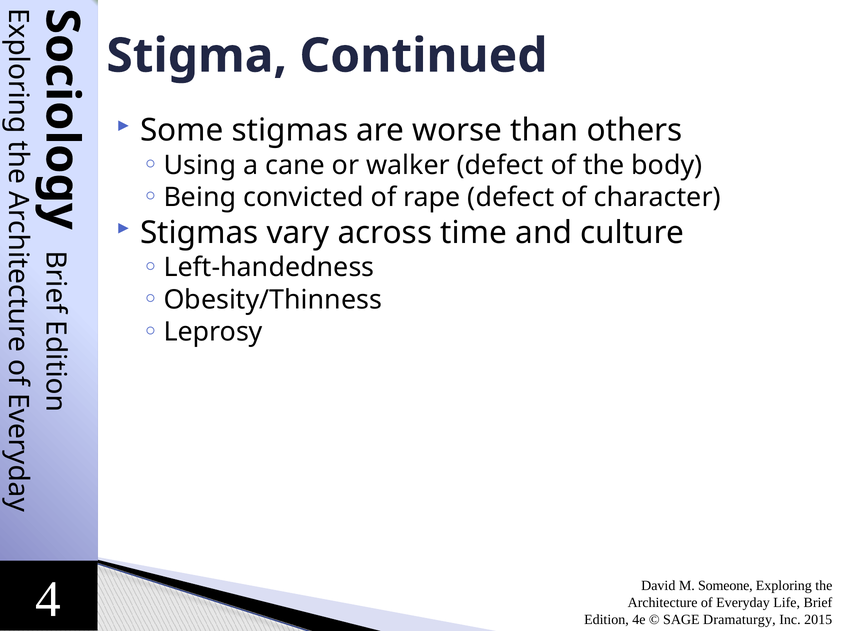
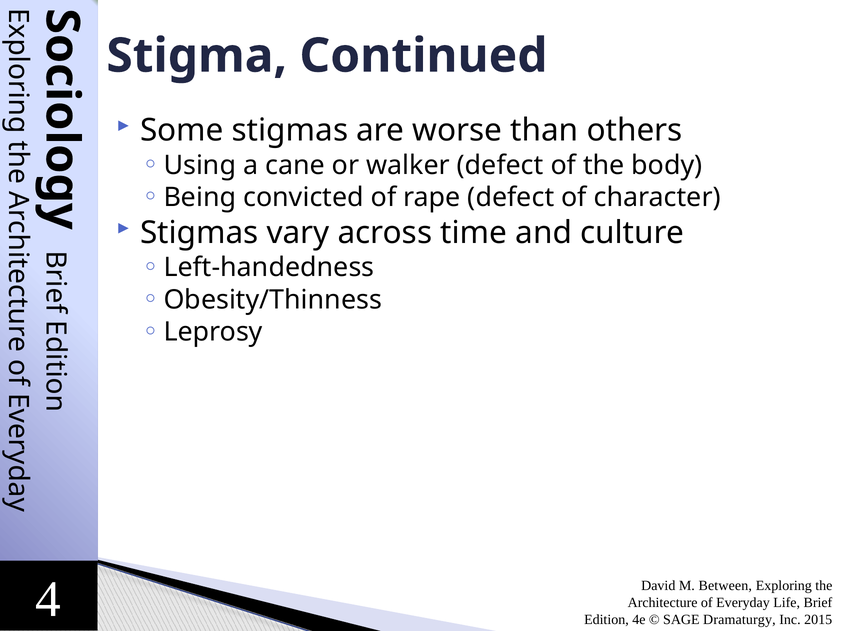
Someone: Someone -> Between
